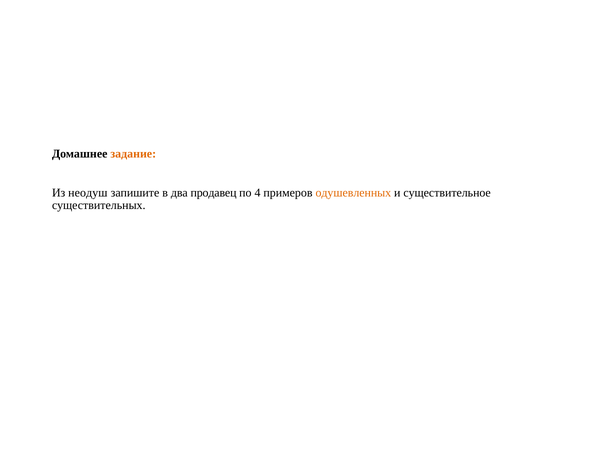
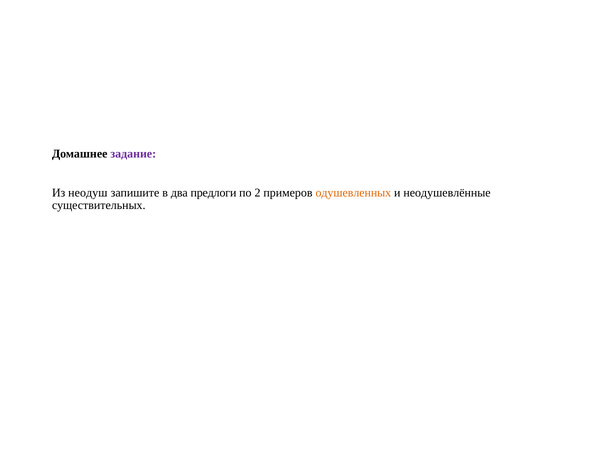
задание colour: orange -> purple
продавец: продавец -> предлоги
4: 4 -> 2
существительное: существительное -> неодушевлённые
